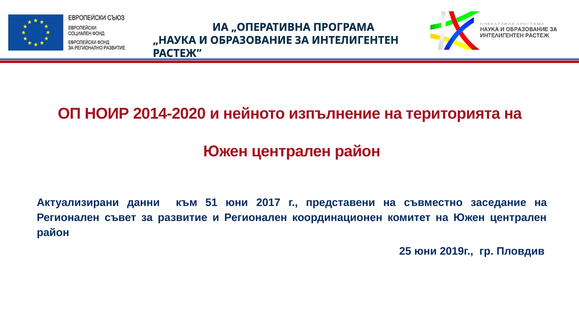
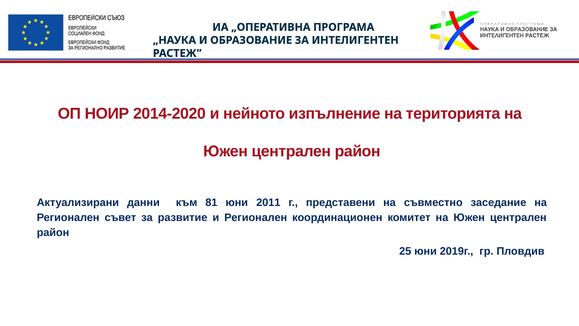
51: 51 -> 81
2017: 2017 -> 2011
